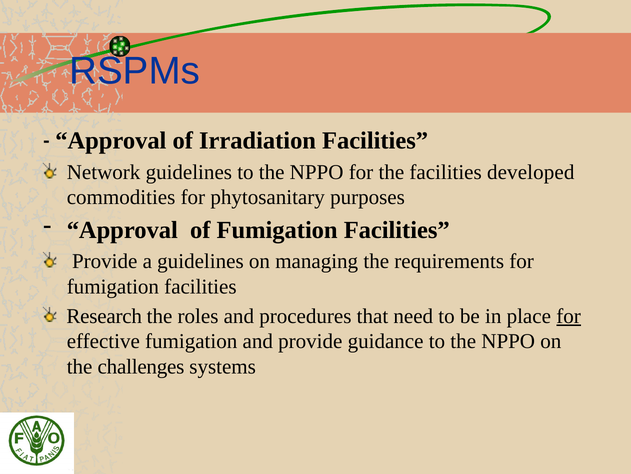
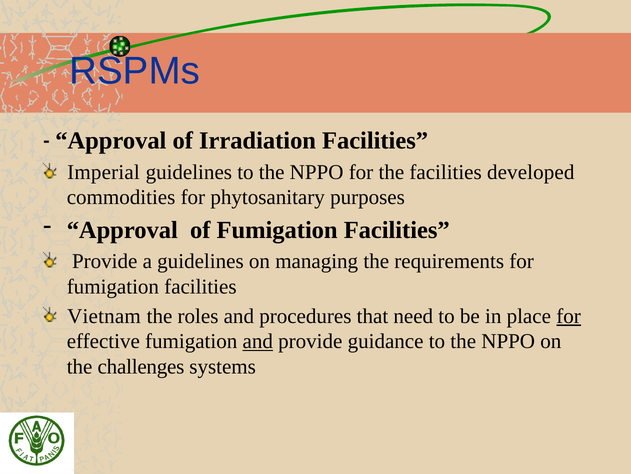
Network: Network -> Imperial
Research: Research -> Vietnam
and at (258, 341) underline: none -> present
